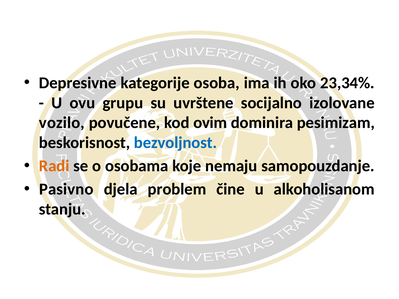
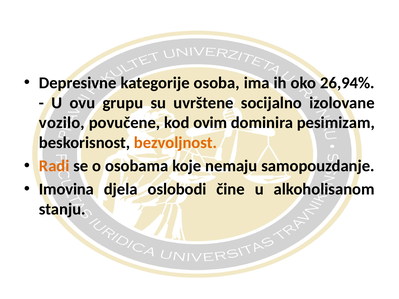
23,34%: 23,34% -> 26,94%
bezvoljnost colour: blue -> orange
Pasivno: Pasivno -> Imovina
problem: problem -> oslobodi
